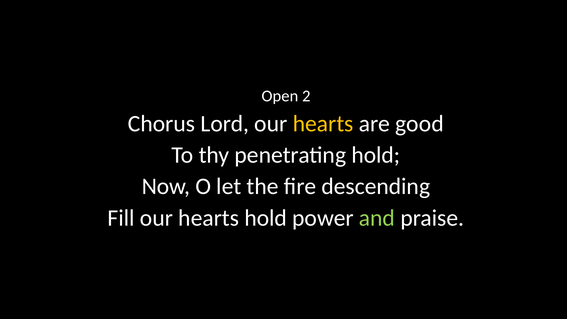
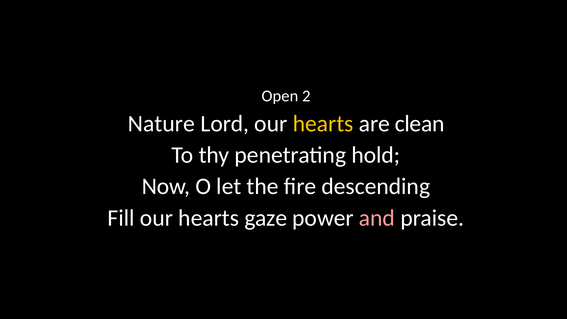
Chorus: Chorus -> Nature
good: good -> clean
hearts hold: hold -> gaze
and colour: light green -> pink
